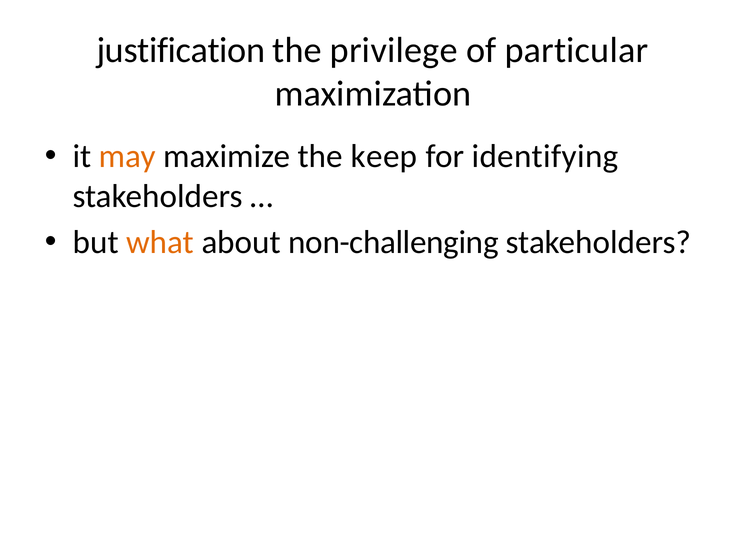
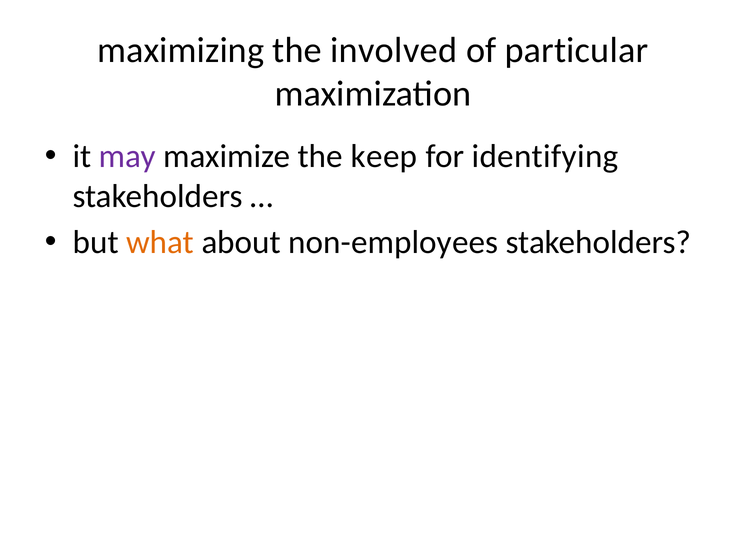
justification: justification -> maximizing
privilege: privilege -> involved
may colour: orange -> purple
non-challenging: non-challenging -> non-employees
